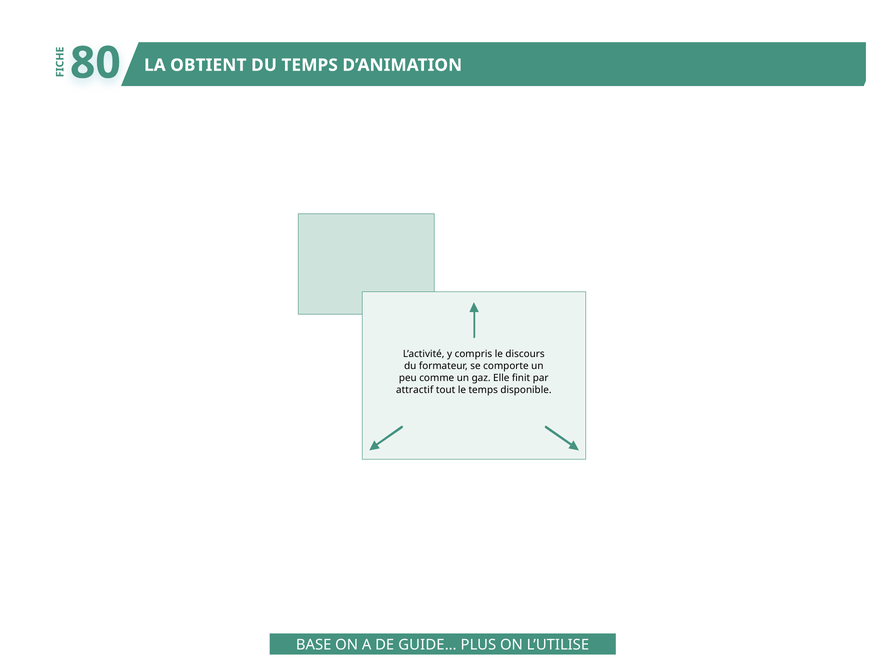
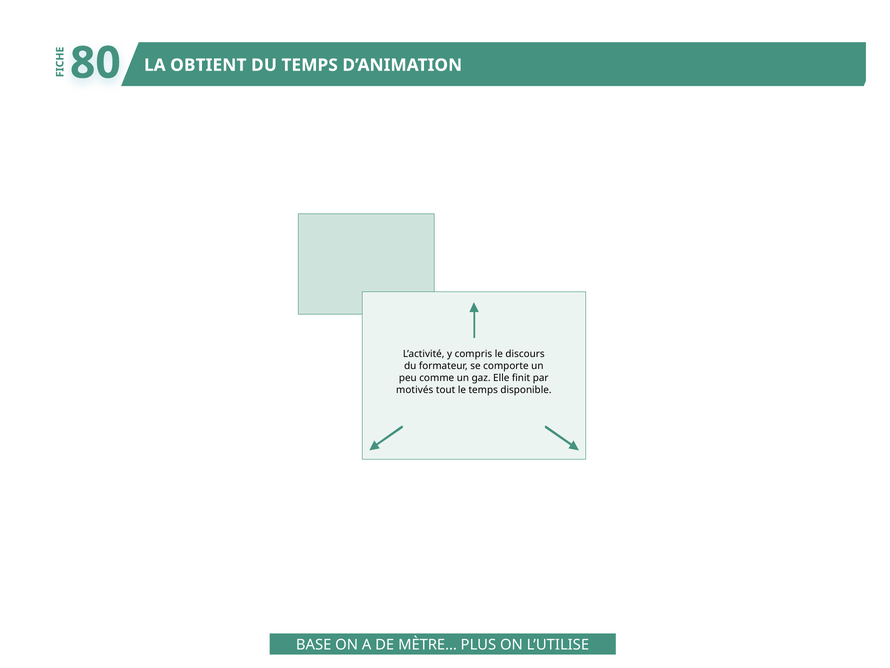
attractif: attractif -> motivés
GUIDE…: GUIDE… -> MÈTRE…
